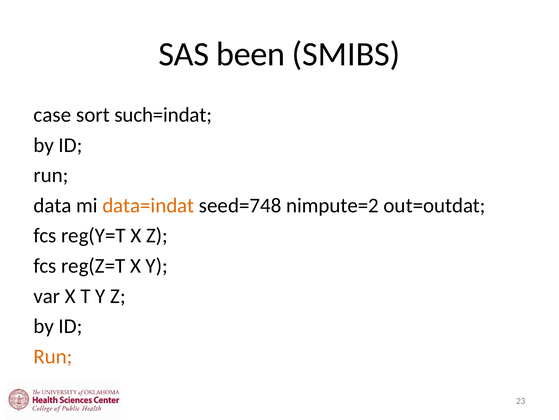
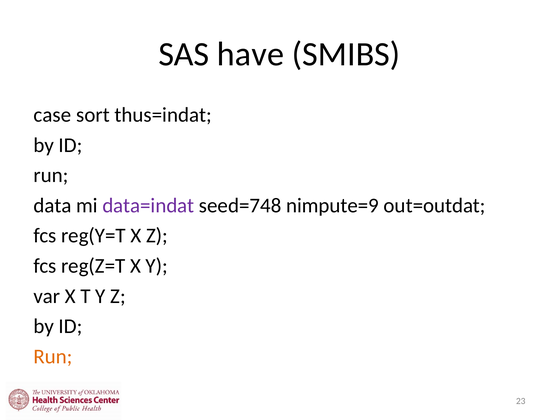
been: been -> have
such=indat: such=indat -> thus=indat
data=indat colour: orange -> purple
nimpute=2: nimpute=2 -> nimpute=9
